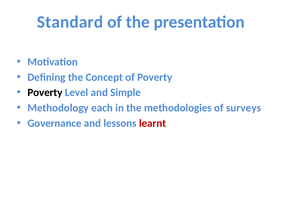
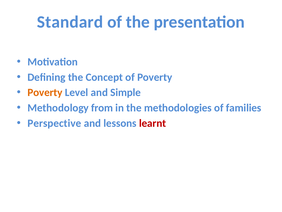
Poverty at (45, 92) colour: black -> orange
each: each -> from
surveys: surveys -> families
Governance: Governance -> Perspective
